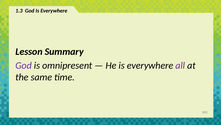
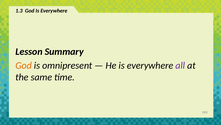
God at (24, 65) colour: purple -> orange
